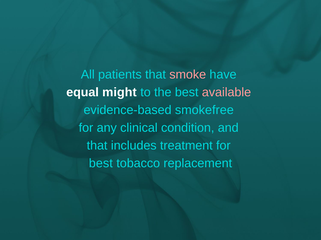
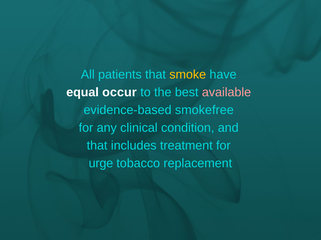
smoke colour: pink -> yellow
might: might -> occur
best at (101, 164): best -> urge
